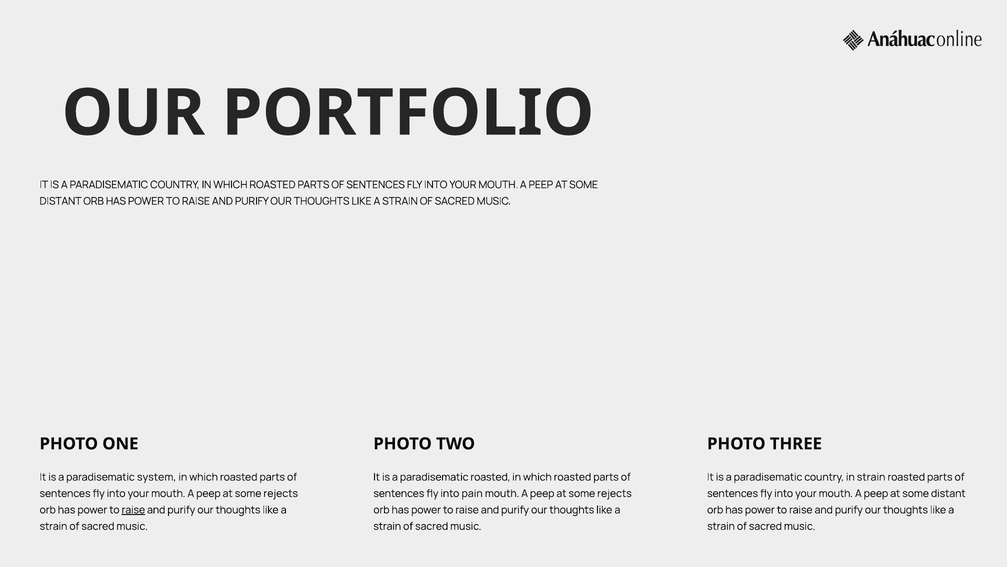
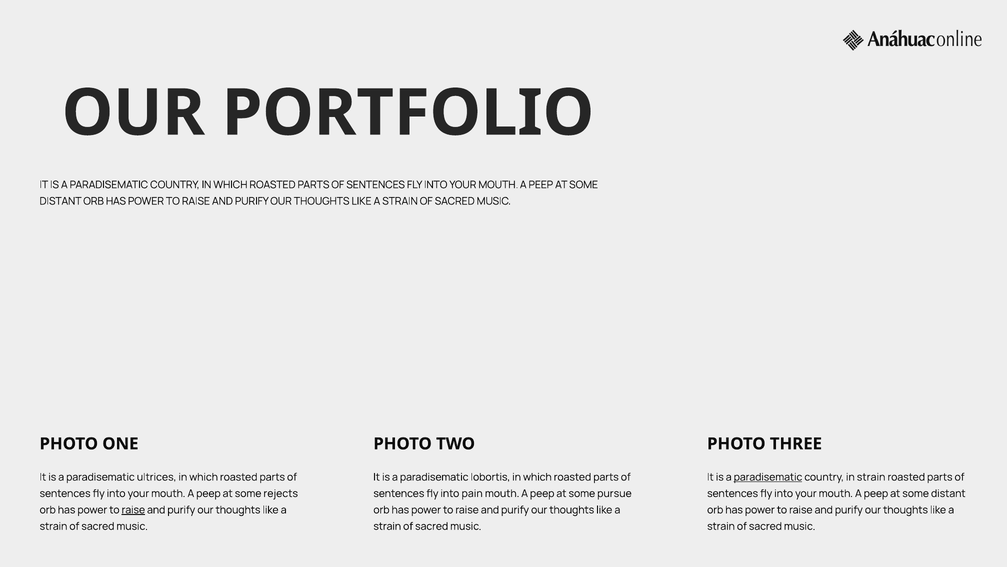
system: system -> ultrices
paradisematic roasted: roasted -> lobortis
paradisematic at (768, 477) underline: none -> present
rejects at (614, 493): rejects -> pursue
